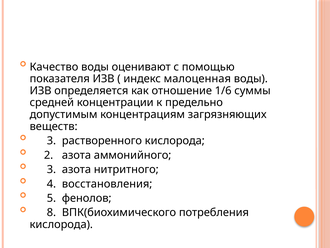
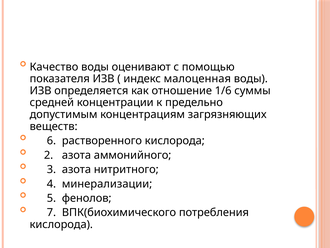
3 at (51, 140): 3 -> 6
восстановления: восстановления -> минерализации
8: 8 -> 7
